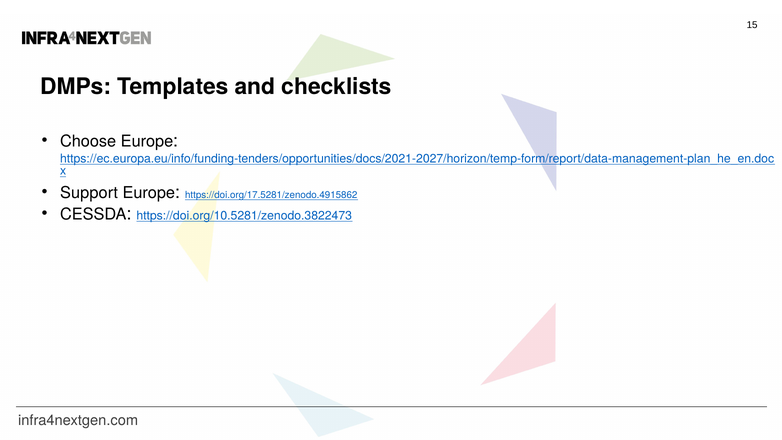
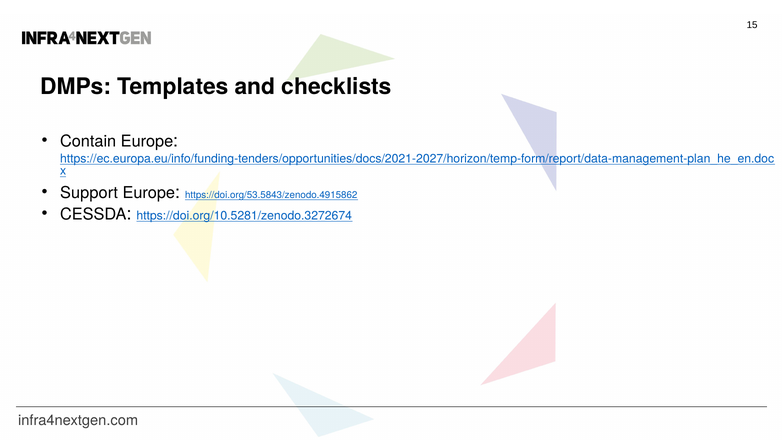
Choose: Choose -> Contain
https://doi.org/17.5281/zenodo.4915862: https://doi.org/17.5281/zenodo.4915862 -> https://doi.org/53.5843/zenodo.4915862
https://doi.org/10.5281/zenodo.3822473: https://doi.org/10.5281/zenodo.3822473 -> https://doi.org/10.5281/zenodo.3272674
